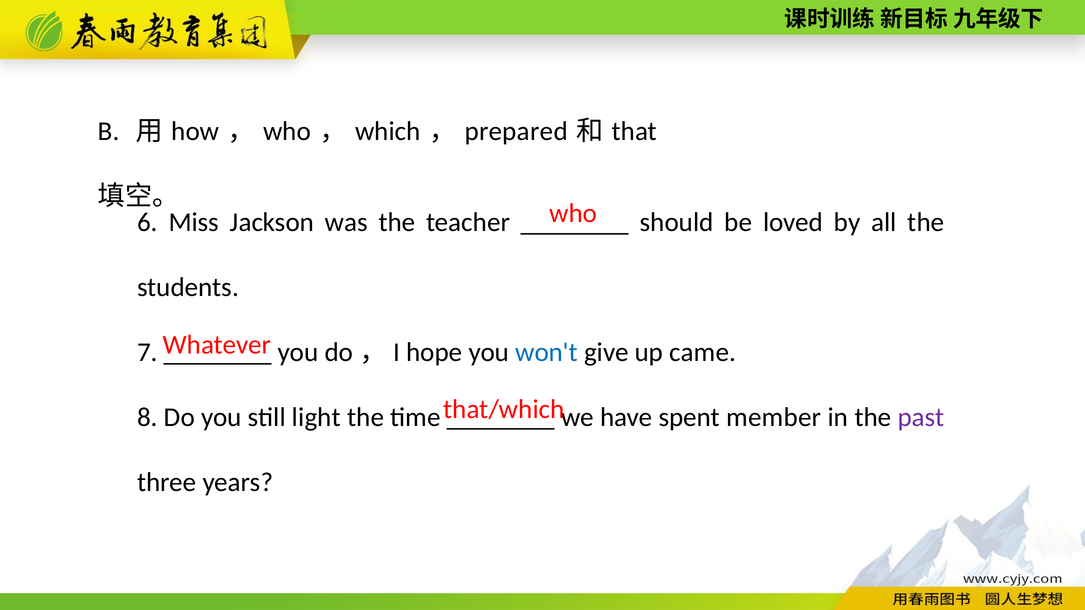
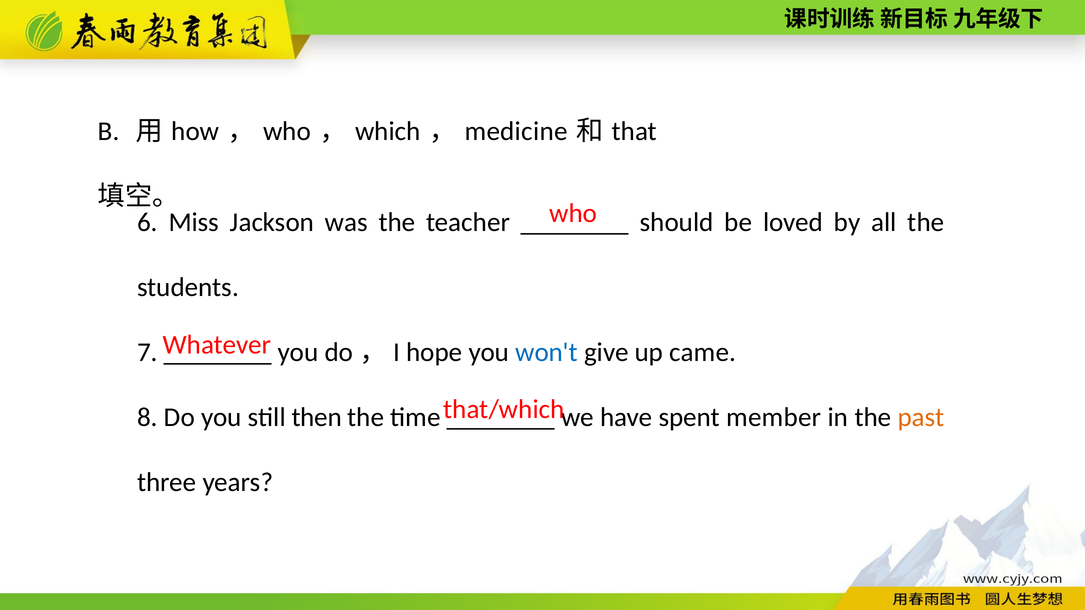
prepared: prepared -> medicine
light: light -> then
past colour: purple -> orange
